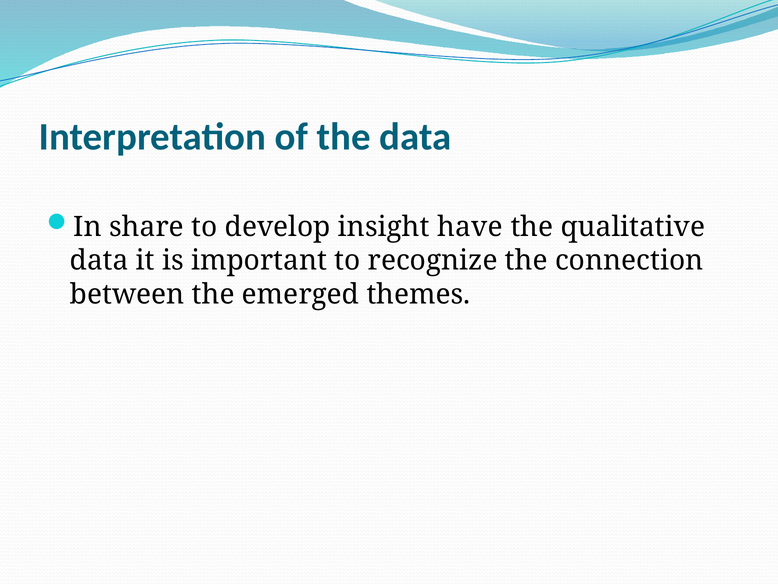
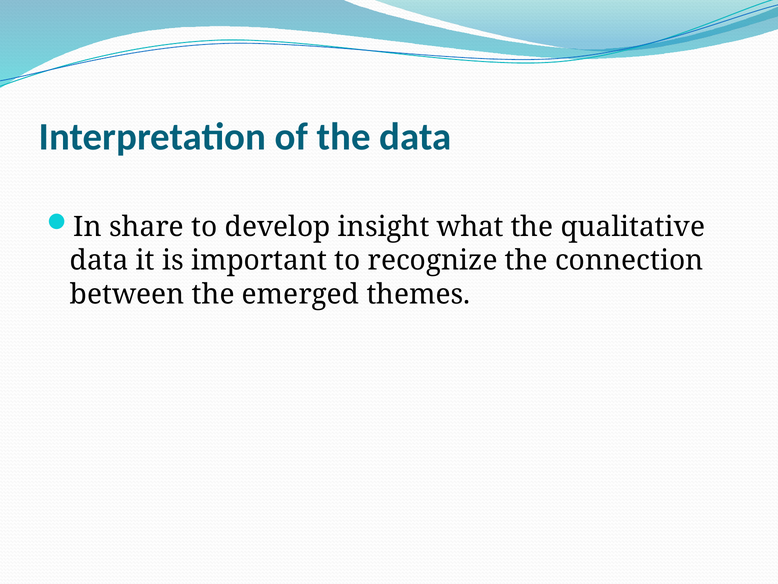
have: have -> what
